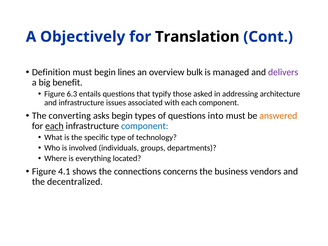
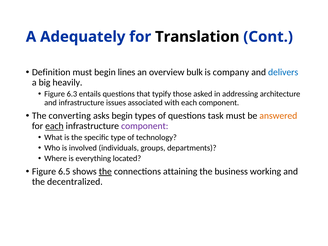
Objectively: Objectively -> Adequately
managed: managed -> company
delivers colour: purple -> blue
benefit: benefit -> heavily
into: into -> task
component at (145, 126) colour: blue -> purple
4.1: 4.1 -> 6.5
the at (105, 172) underline: none -> present
concerns: concerns -> attaining
vendors: vendors -> working
